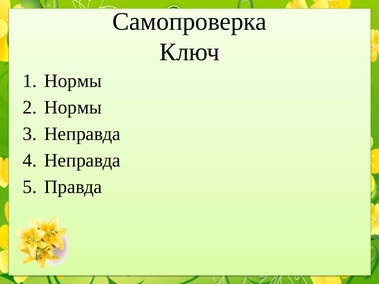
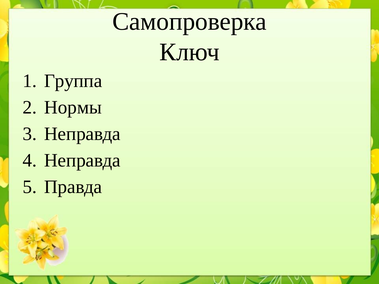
Нормы at (73, 81): Нормы -> Группа
